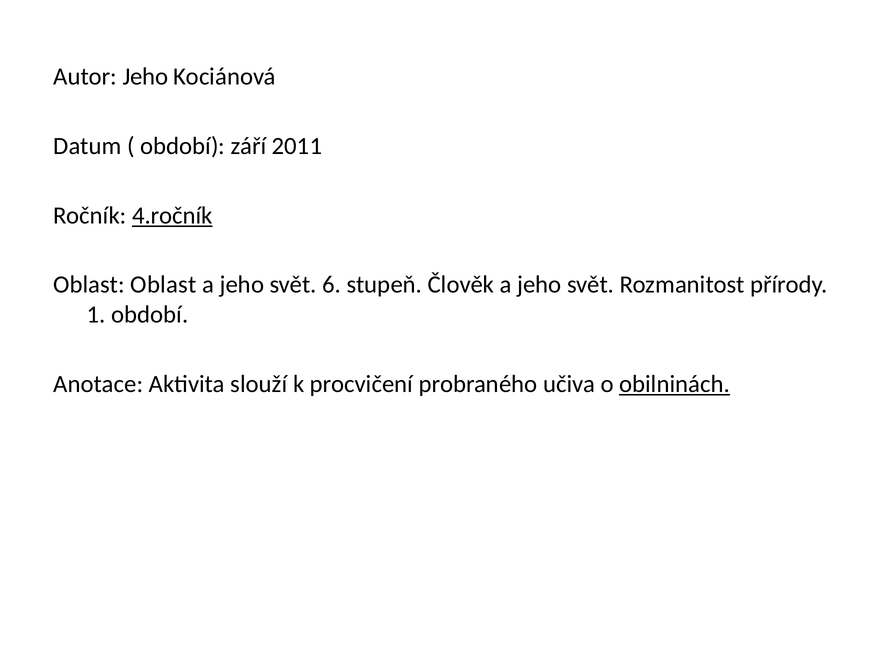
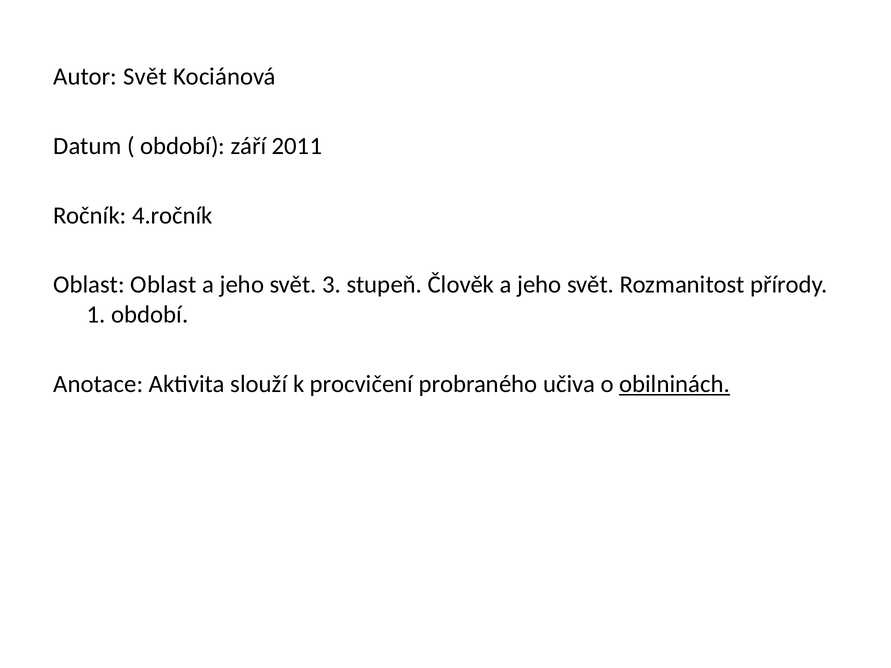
Autor Jeho: Jeho -> Svět
4.ročník underline: present -> none
6: 6 -> 3
